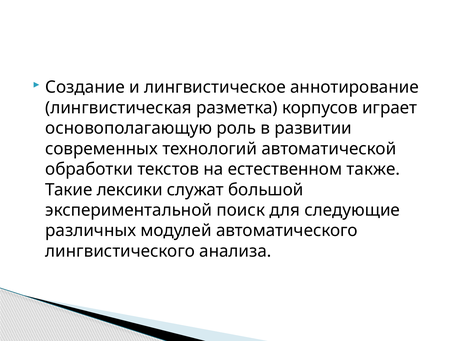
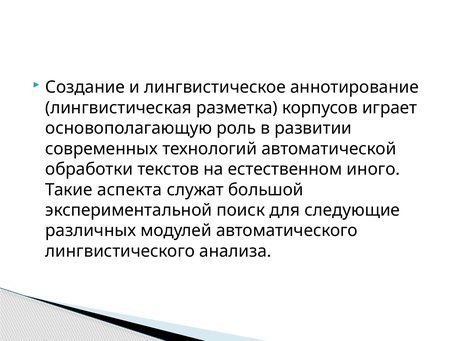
также: также -> иного
лексики: лексики -> аспекта
